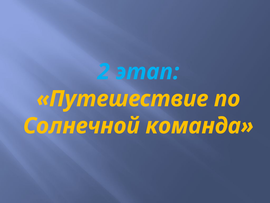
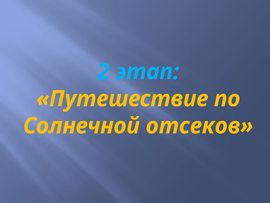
команда: команда -> отсеков
